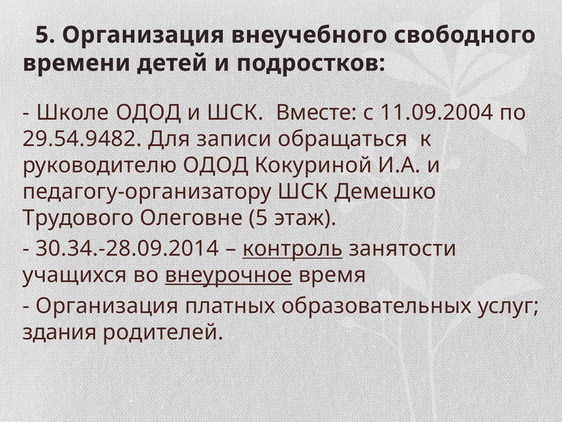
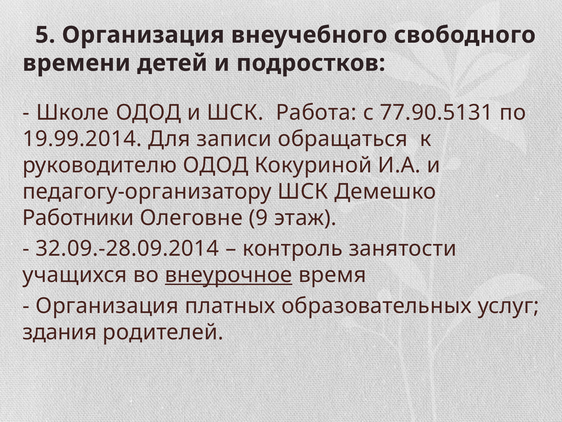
Вместе: Вместе -> Работа
11.09.2004: 11.09.2004 -> 77.90.5131
29.54.9482: 29.54.9482 -> 19.99.2014
Трудового: Трудового -> Работники
Олеговне 5: 5 -> 9
30.34.-28.09.2014: 30.34.-28.09.2014 -> 32.09.-28.09.2014
контроль underline: present -> none
